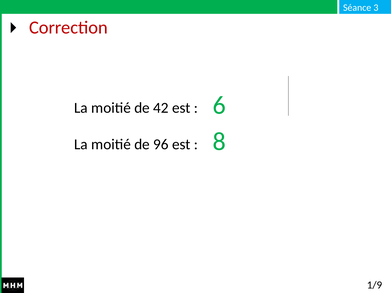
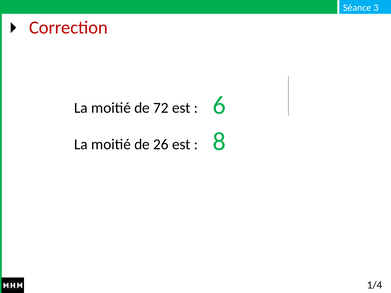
42: 42 -> 72
96: 96 -> 26
1/9: 1/9 -> 1/4
